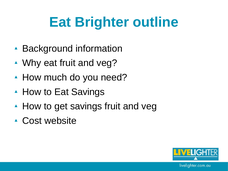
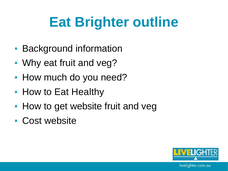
Eat Savings: Savings -> Healthy
get savings: savings -> website
